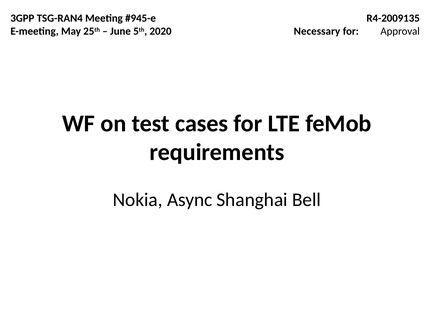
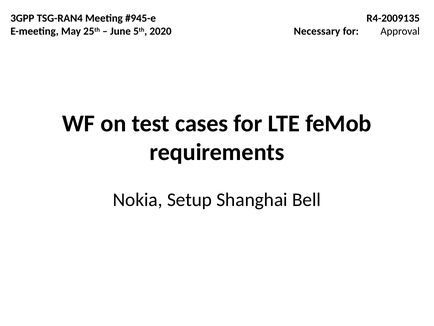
Async: Async -> Setup
